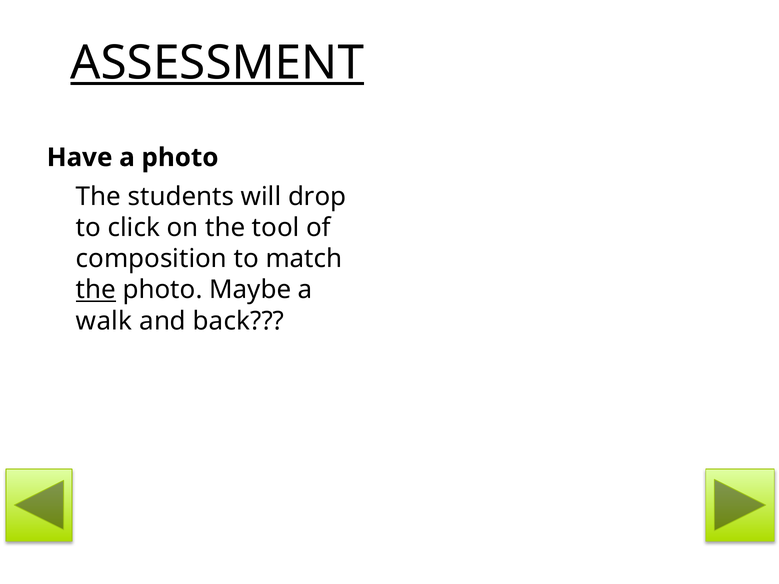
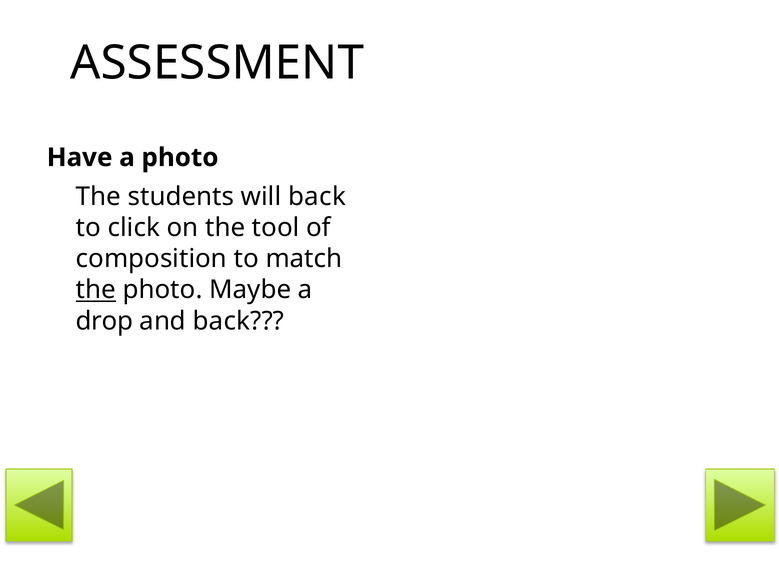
ASSESSMENT underline: present -> none
will drop: drop -> back
walk: walk -> drop
